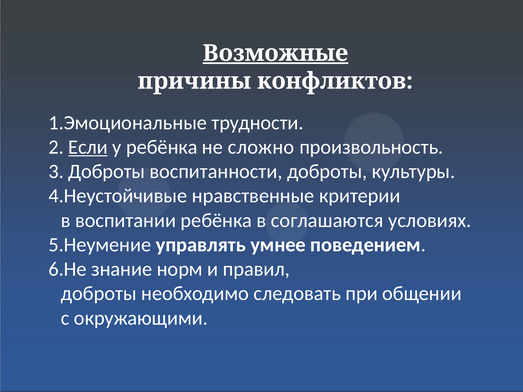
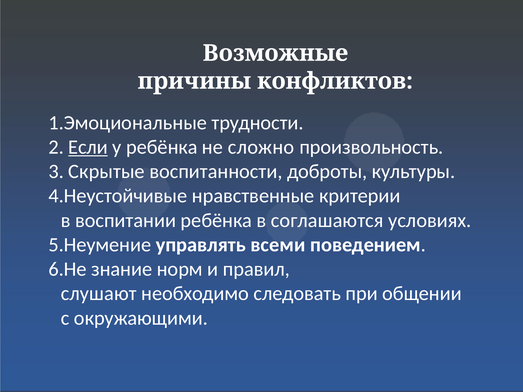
Возможные underline: present -> none
Доброты at (107, 172): Доброты -> Скрытые
умнее: умнее -> всеми
доброты at (99, 294): доброты -> слушают
